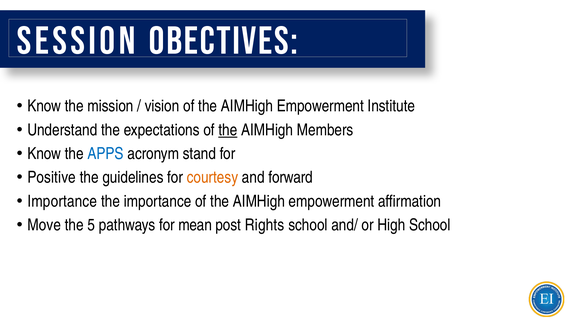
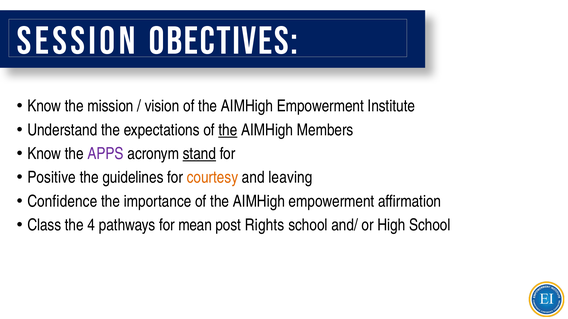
APPS colour: blue -> purple
stand underline: none -> present
forward: forward -> leaving
Importance at (62, 202): Importance -> Confidence
Move: Move -> Class
5: 5 -> 4
